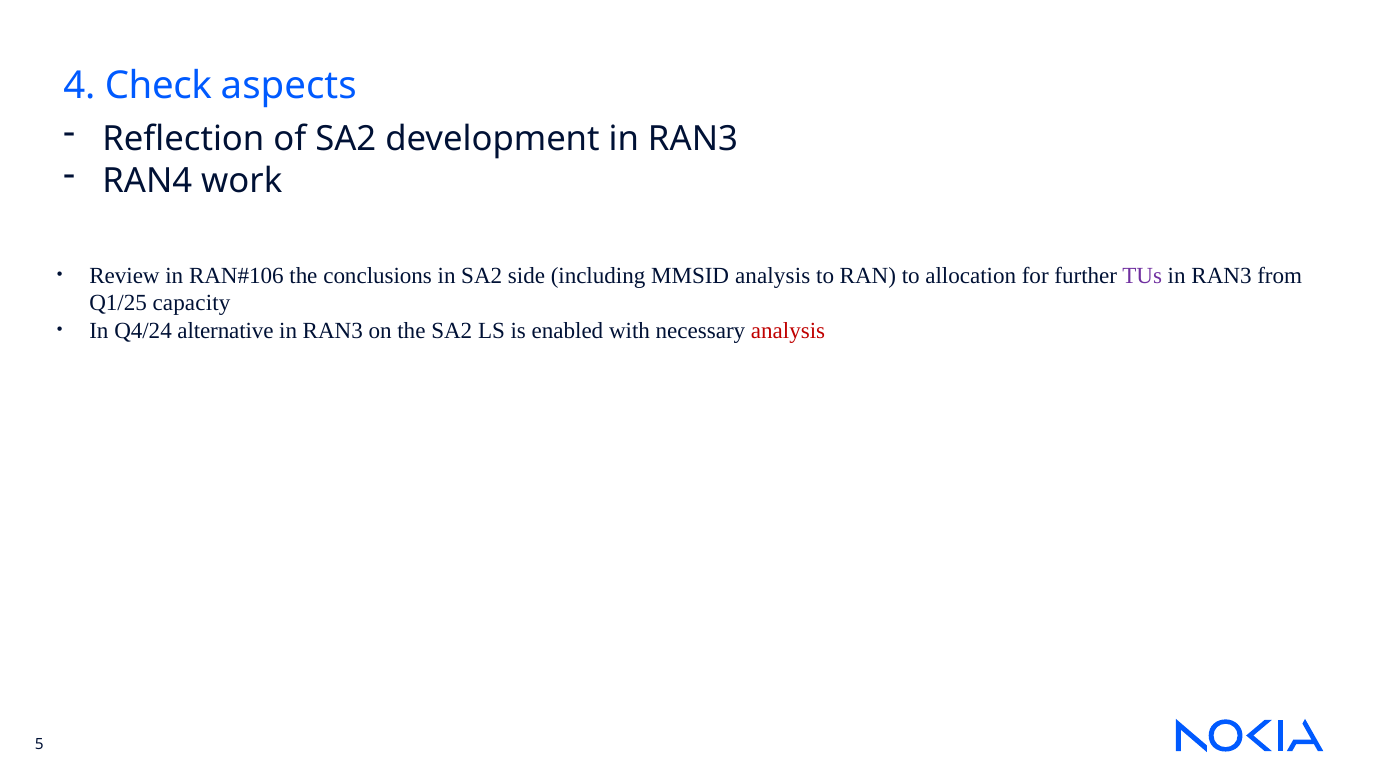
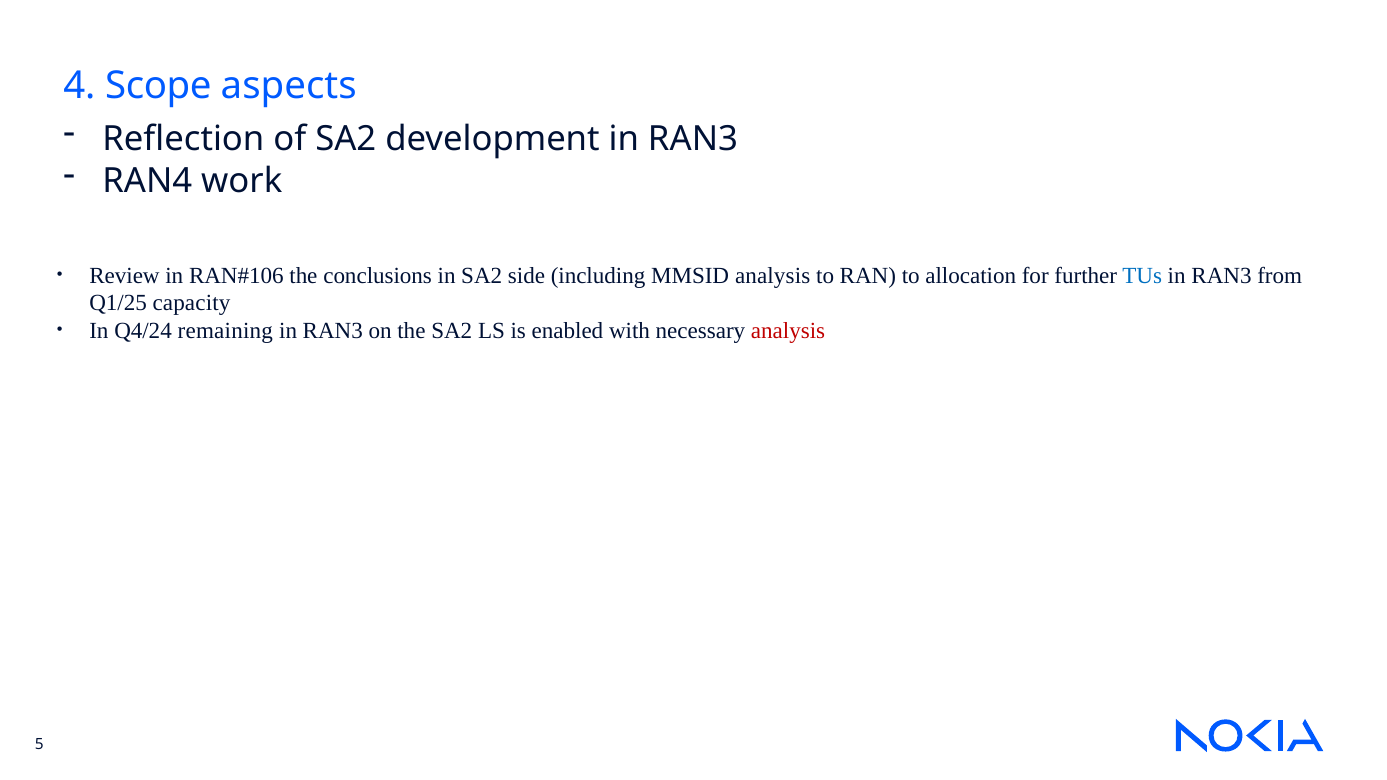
Check: Check -> Scope
TUs colour: purple -> blue
alternative: alternative -> remaining
